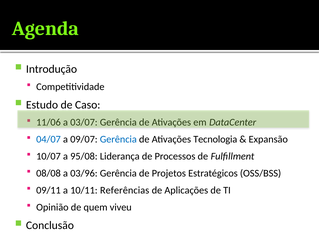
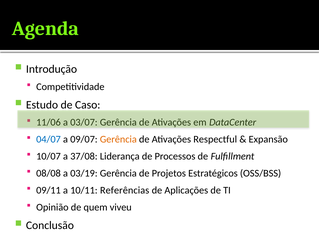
Gerência at (118, 139) colour: blue -> orange
Tecnologia: Tecnologia -> Respectful
95/08: 95/08 -> 37/08
03/96: 03/96 -> 03/19
